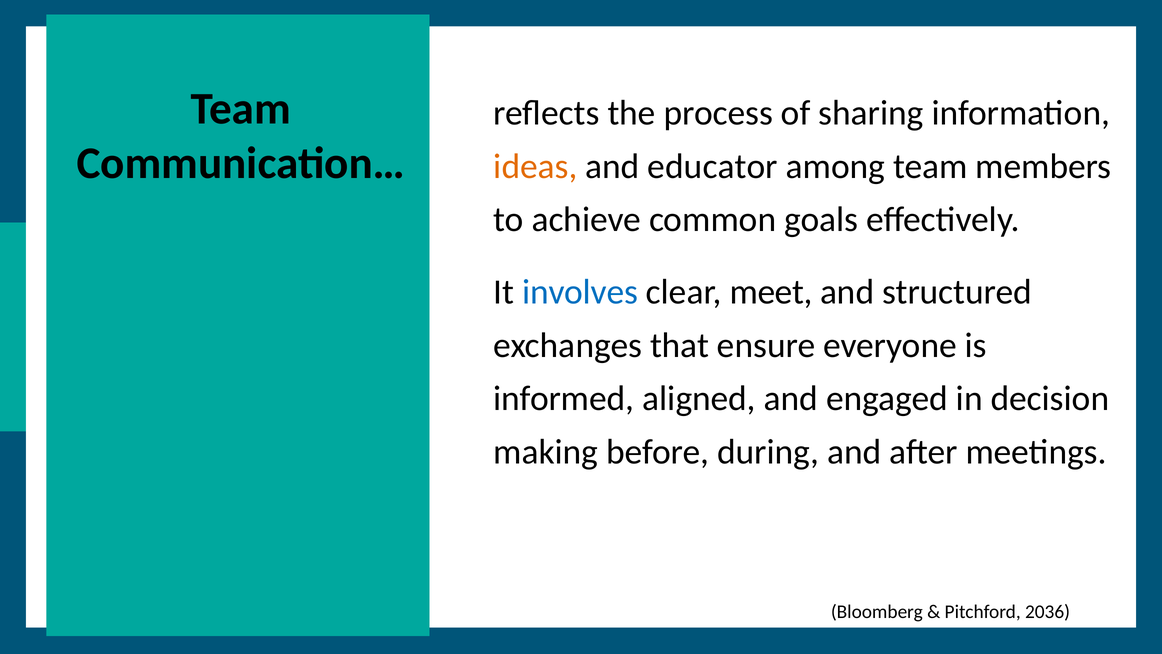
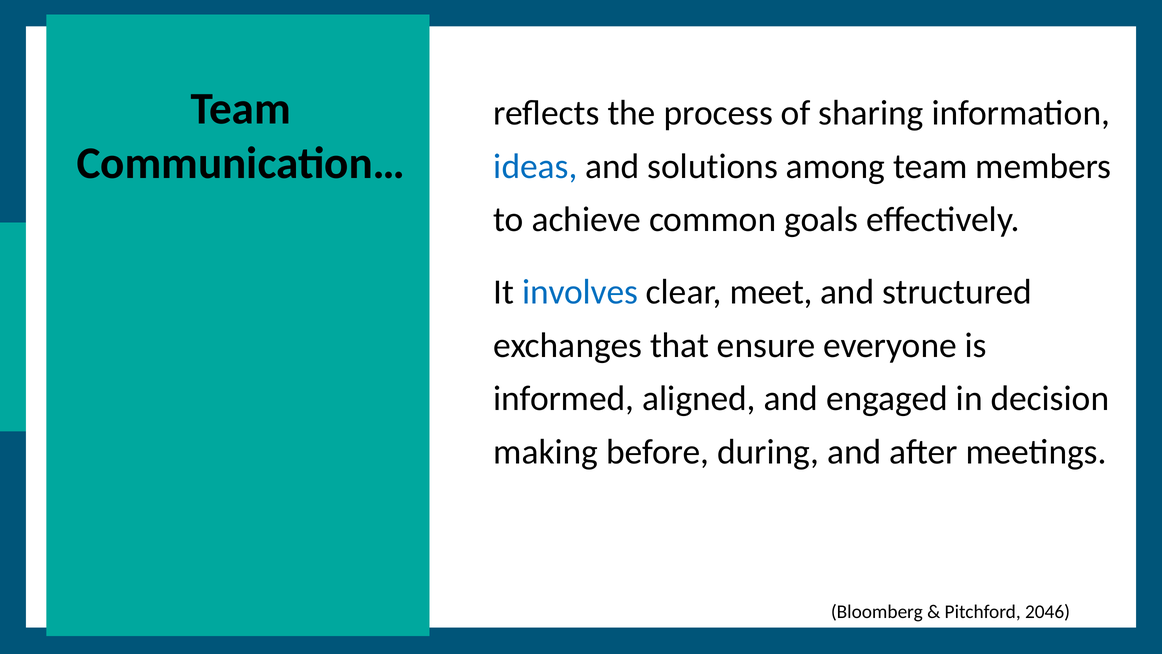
ideas colour: orange -> blue
educator: educator -> solutions
2036: 2036 -> 2046
